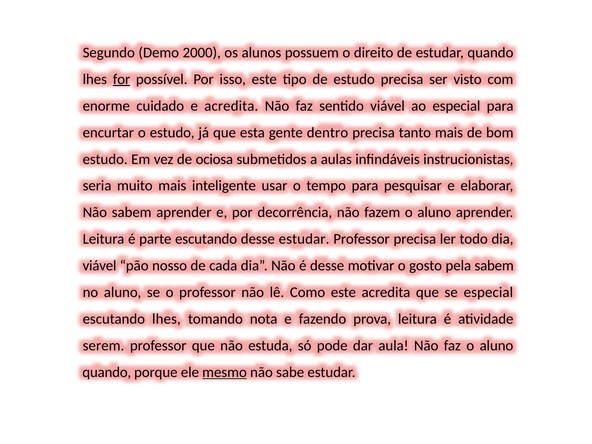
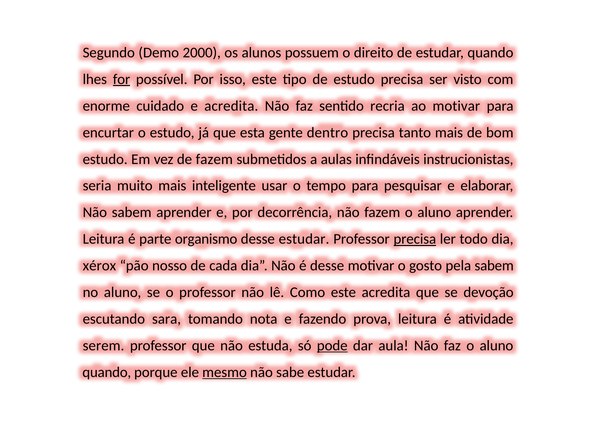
sentido viável: viável -> recria
ao especial: especial -> motivar
de ociosa: ociosa -> fazem
parte escutando: escutando -> organismo
precisa at (415, 239) underline: none -> present
viável at (100, 266): viável -> xérox
se especial: especial -> devoção
escutando lhes: lhes -> sara
pode underline: none -> present
